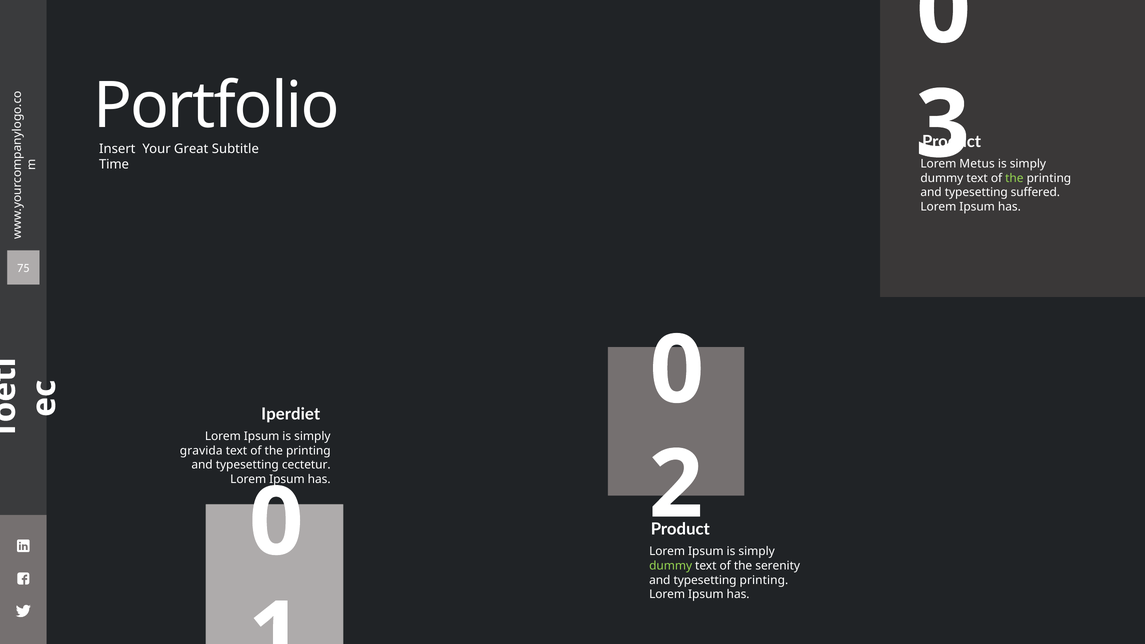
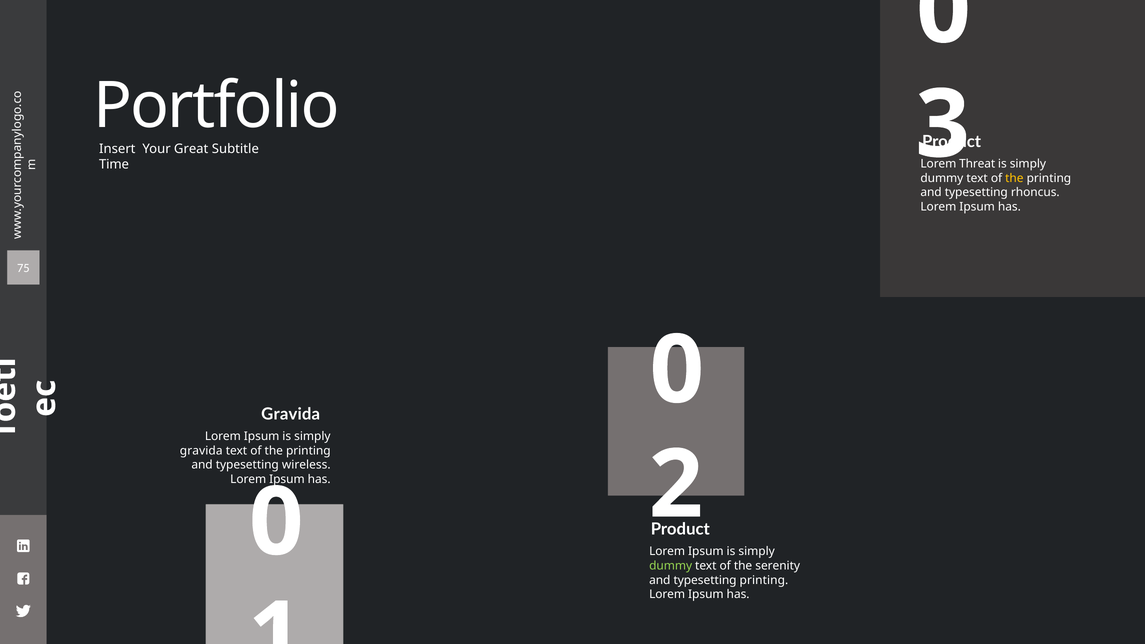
Metus: Metus -> Threat
the at (1014, 178) colour: light green -> yellow
suffered: suffered -> rhoncus
Iperdiet at (291, 414): Iperdiet -> Gravida
cectetur: cectetur -> wireless
